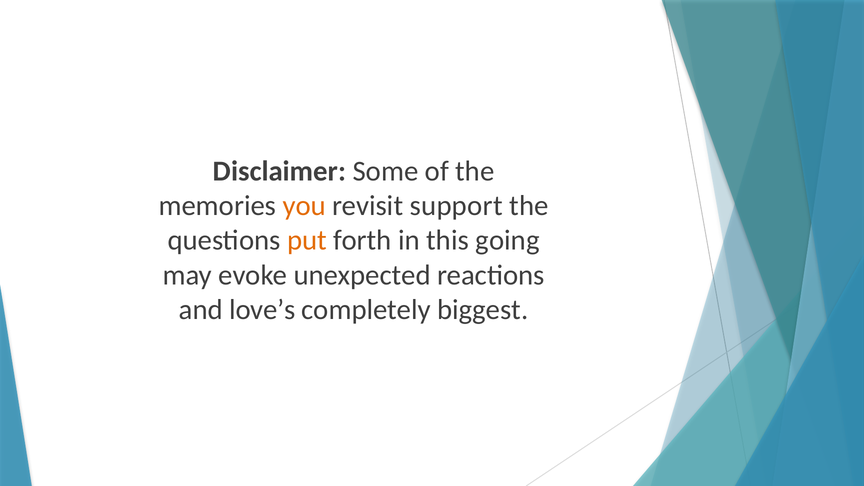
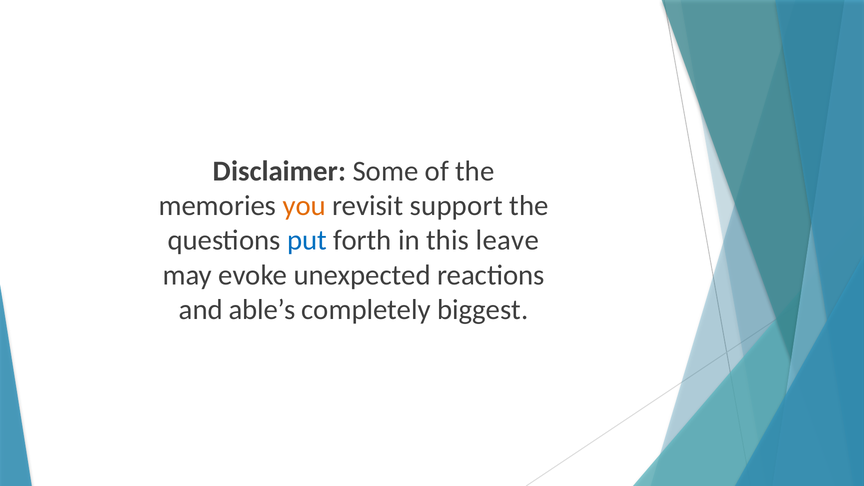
put colour: orange -> blue
going: going -> leave
love’s: love’s -> able’s
